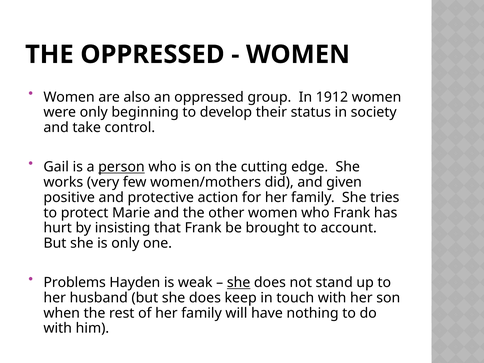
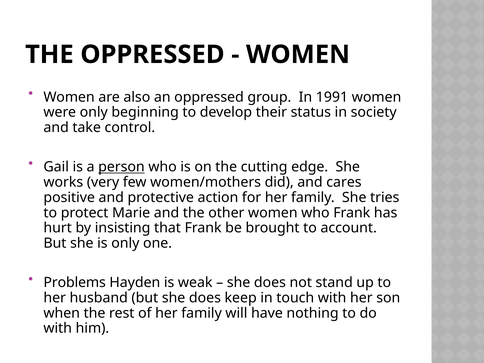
1912: 1912 -> 1991
given: given -> cares
she at (239, 283) underline: present -> none
